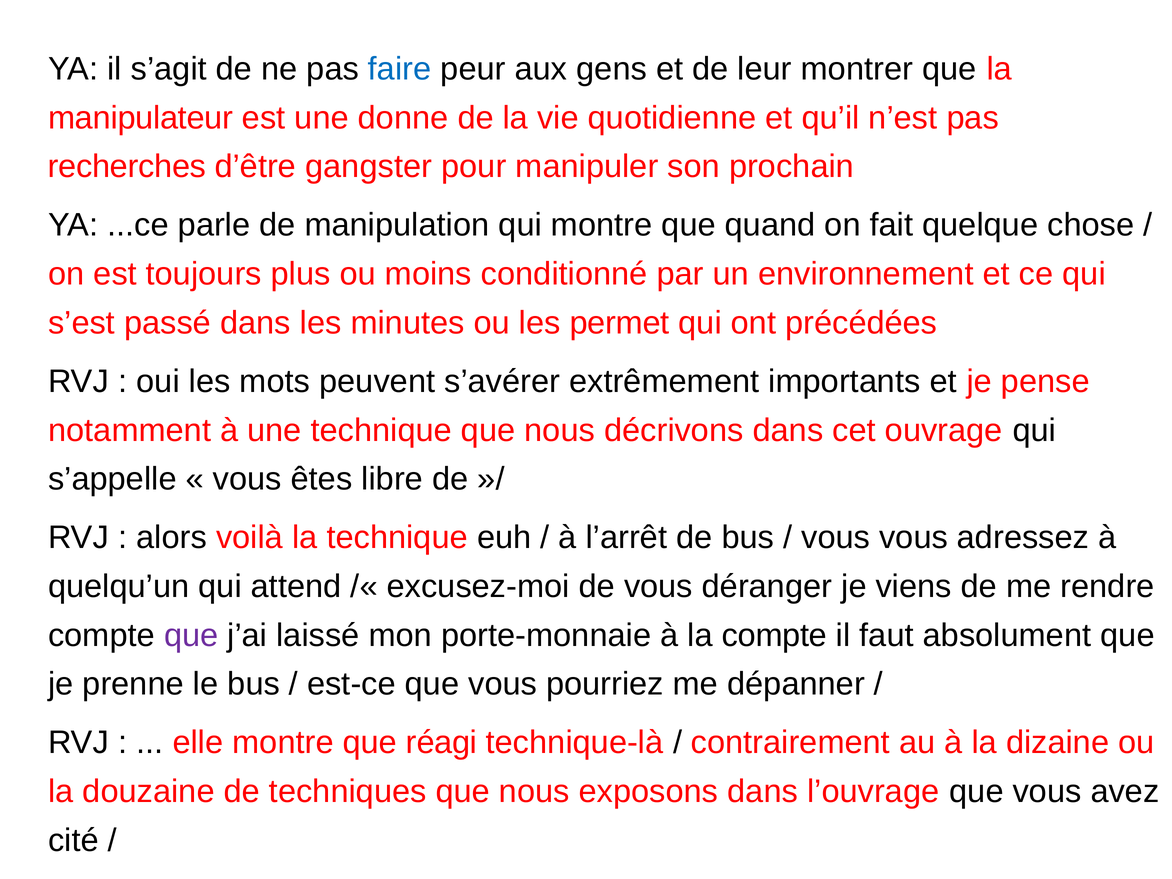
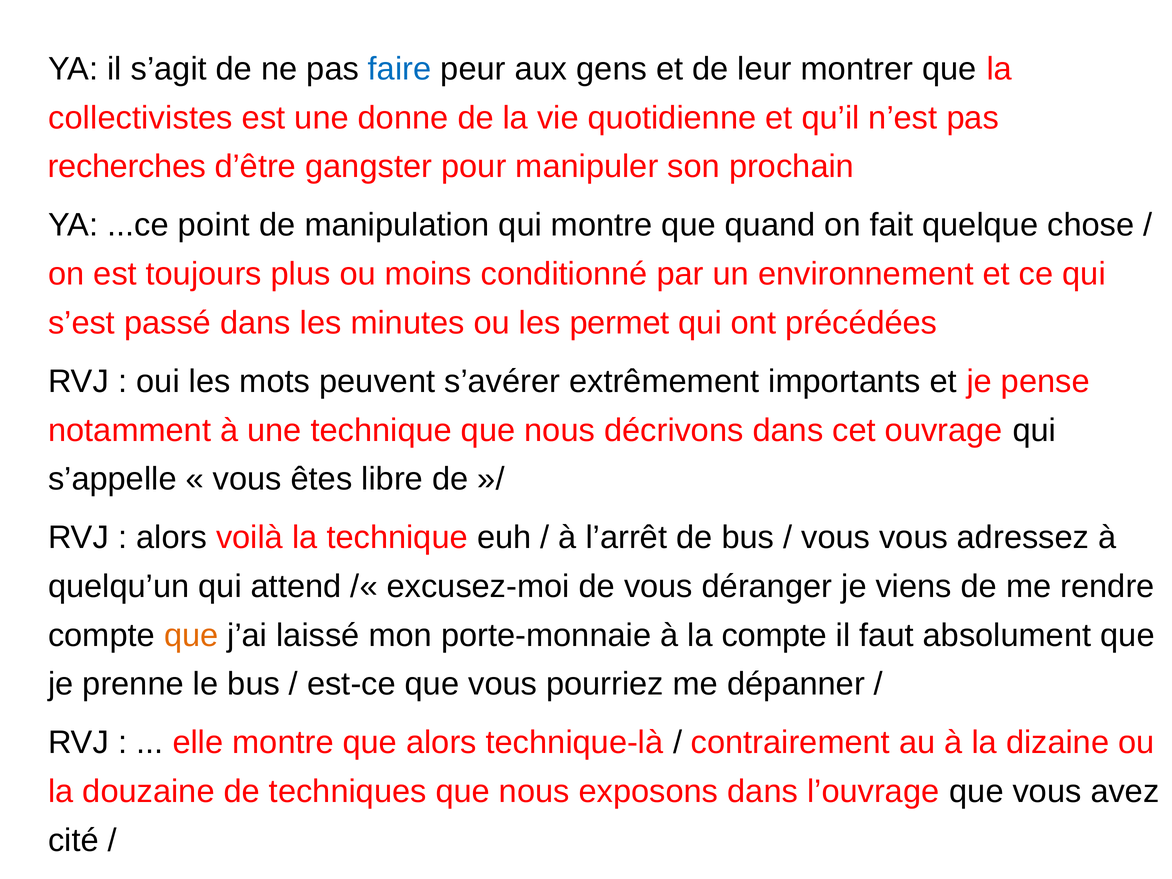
manipulateur: manipulateur -> collectivistes
parle: parle -> point
que at (191, 635) colour: purple -> orange
que réagi: réagi -> alors
